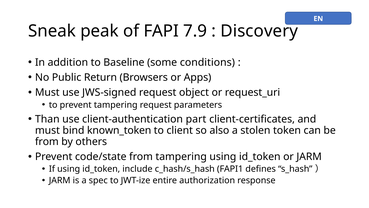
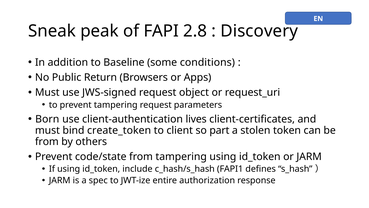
7.9: 7.9 -> 2.8
Than: Than -> Born
part: part -> lives
known_token: known_token -> create_token
also: also -> part
